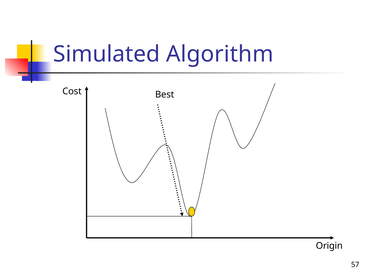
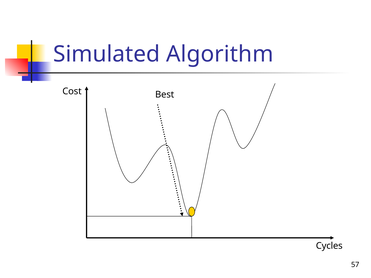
Origin: Origin -> Cycles
